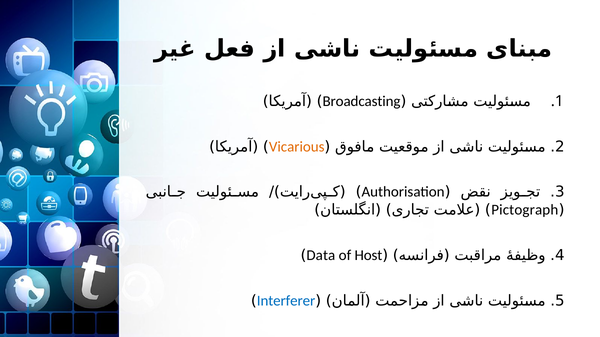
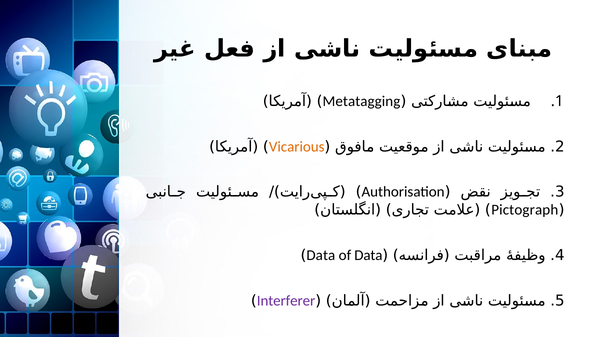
Broadcasting: Broadcasting -> Metatagging
of Host: Host -> Data
Interferer colour: blue -> purple
